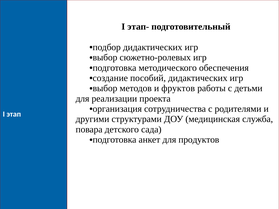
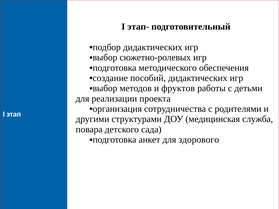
продуктов: продуктов -> здорового
